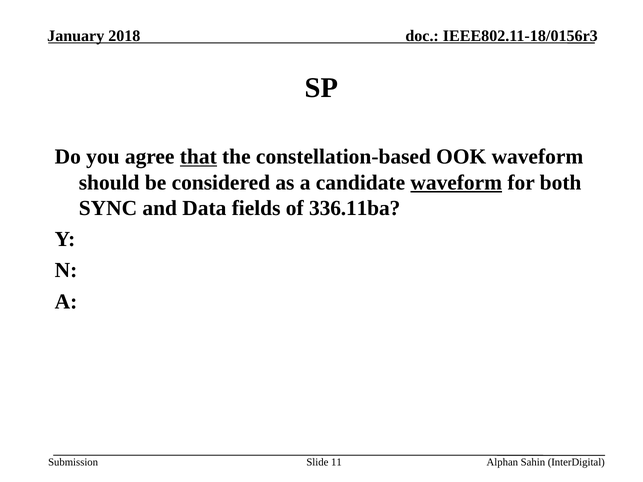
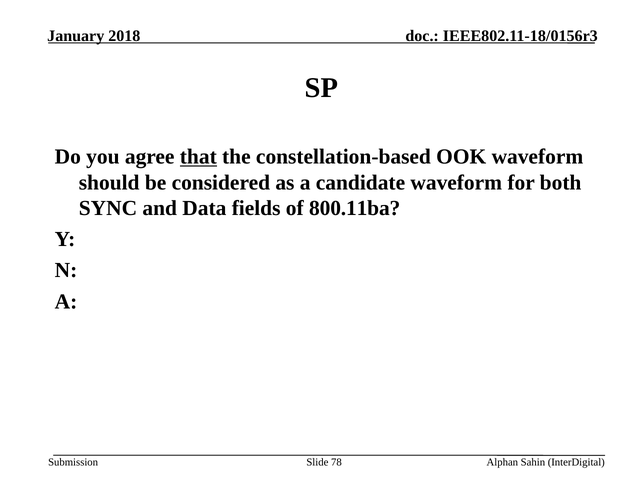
waveform at (456, 183) underline: present -> none
336.11ba: 336.11ba -> 800.11ba
11: 11 -> 78
